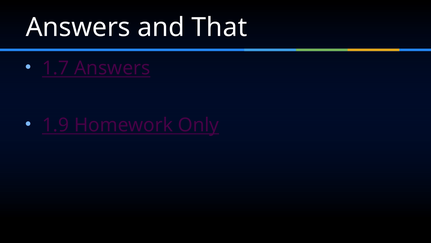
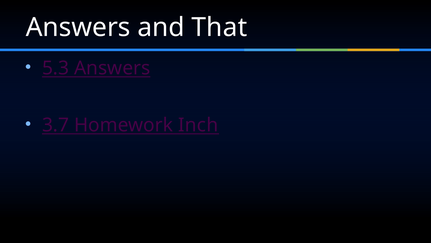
1.7: 1.7 -> 5.3
1.9: 1.9 -> 3.7
Only: Only -> Inch
